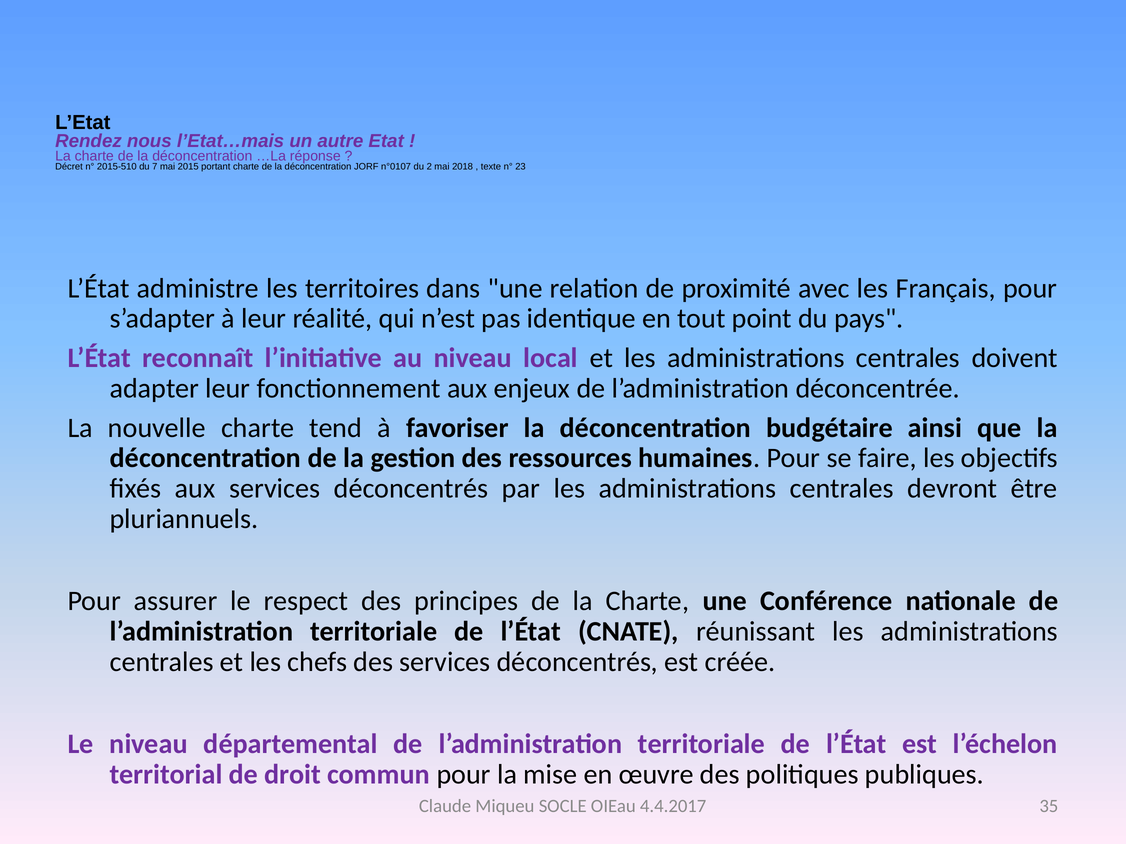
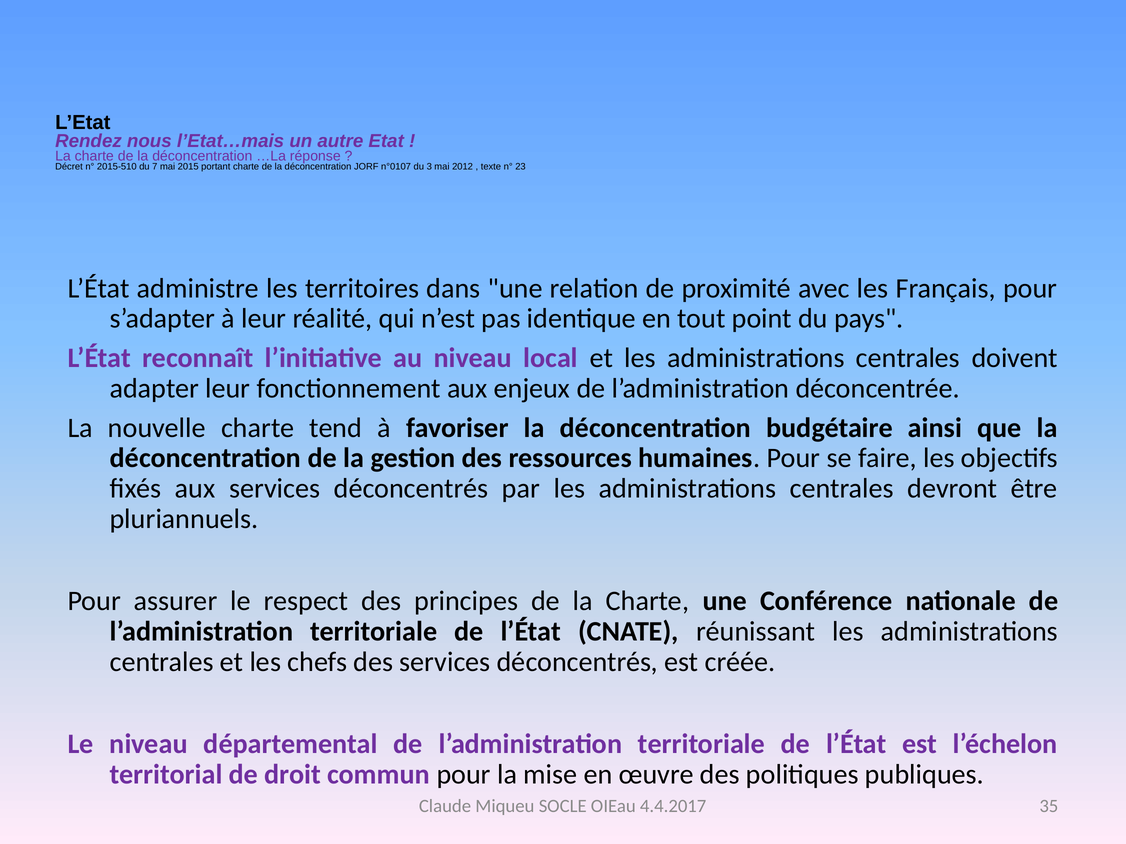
2: 2 -> 3
2018: 2018 -> 2012
